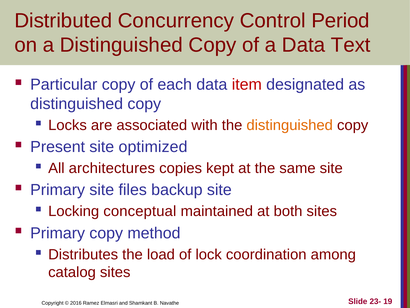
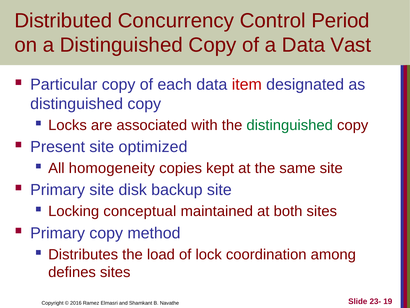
Text: Text -> Vast
distinguished at (290, 125) colour: orange -> green
architectures: architectures -> homogeneity
files: files -> disk
catalog: catalog -> defines
